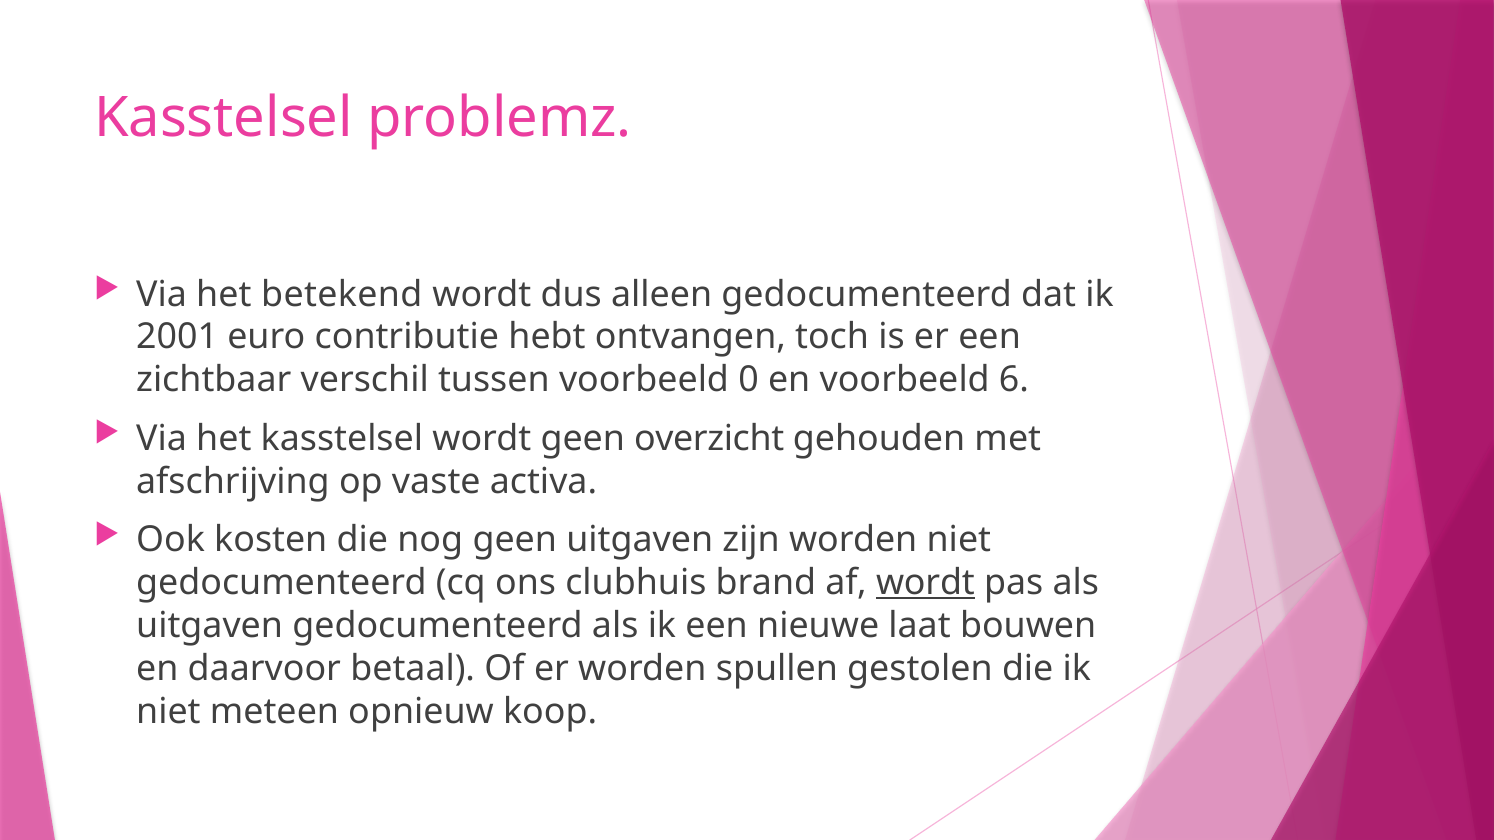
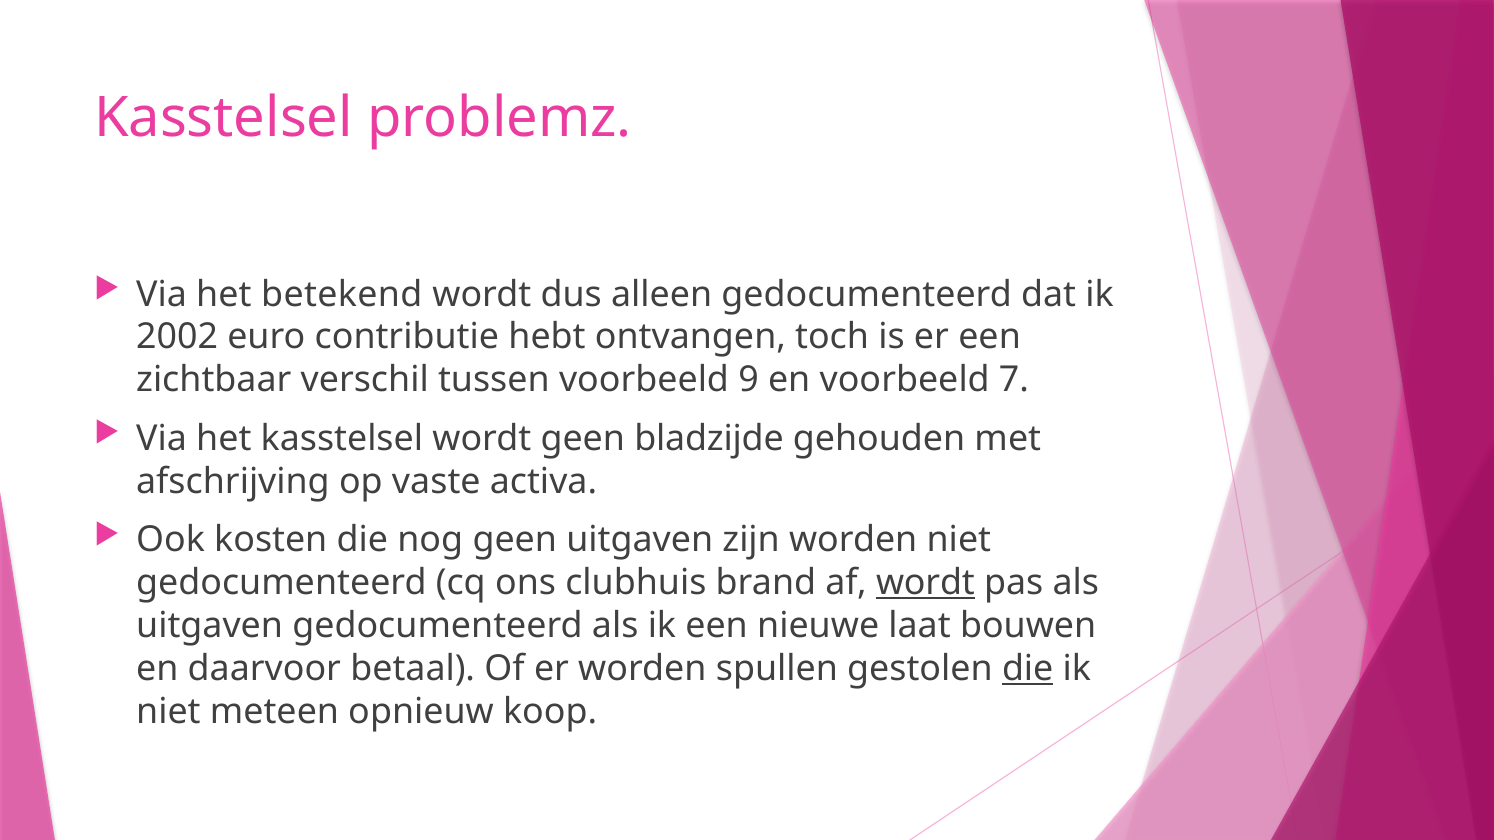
2001: 2001 -> 2002
0: 0 -> 9
6: 6 -> 7
overzicht: overzicht -> bladzijde
die at (1028, 669) underline: none -> present
